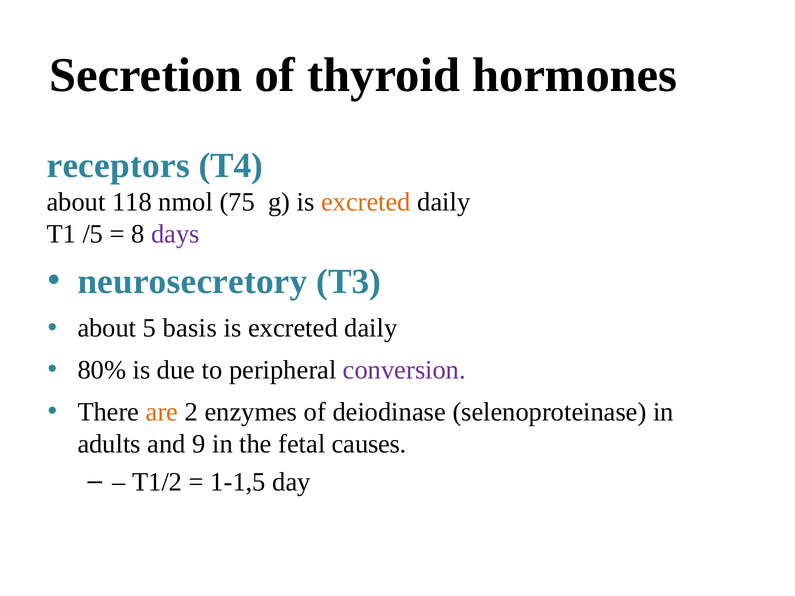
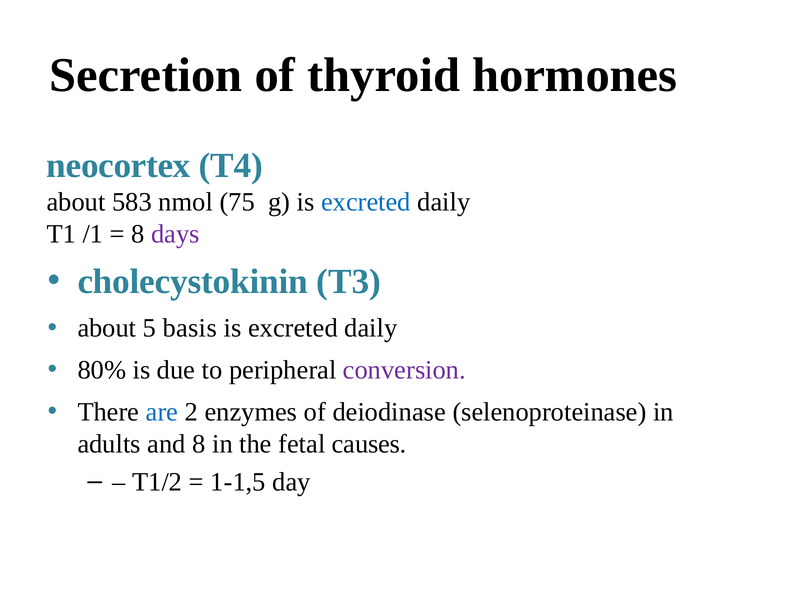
receptors: receptors -> neocortex
118: 118 -> 583
excreted at (366, 202) colour: orange -> blue
/5: /5 -> /1
neurosecretory: neurosecretory -> cholecystokinin
are colour: orange -> blue
and 9: 9 -> 8
